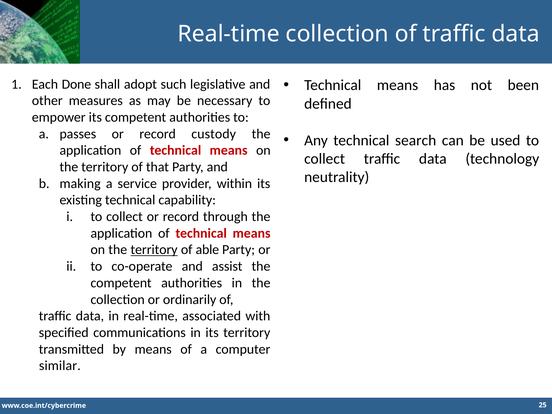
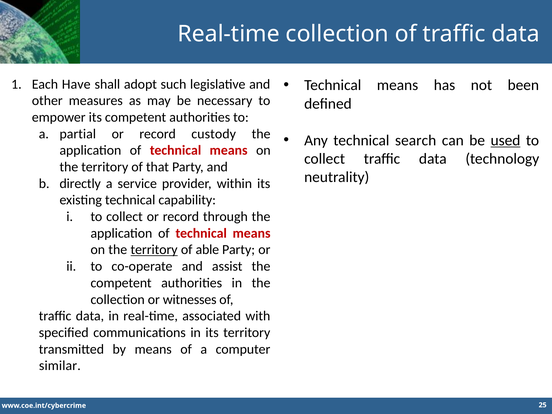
Done: Done -> Have
passes: passes -> partial
used underline: none -> present
making: making -> directly
ordinarily: ordinarily -> witnesses
